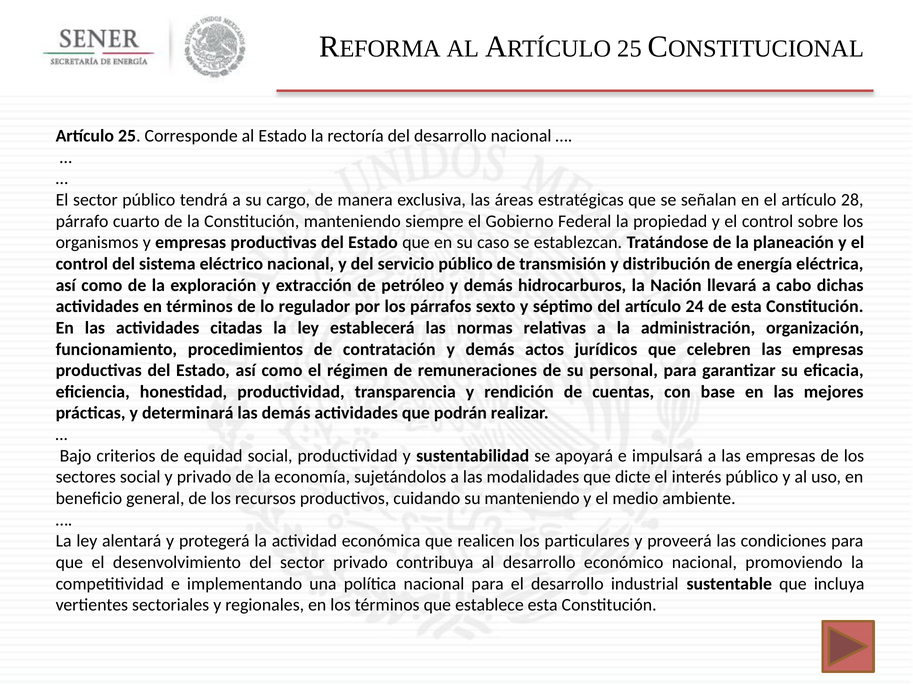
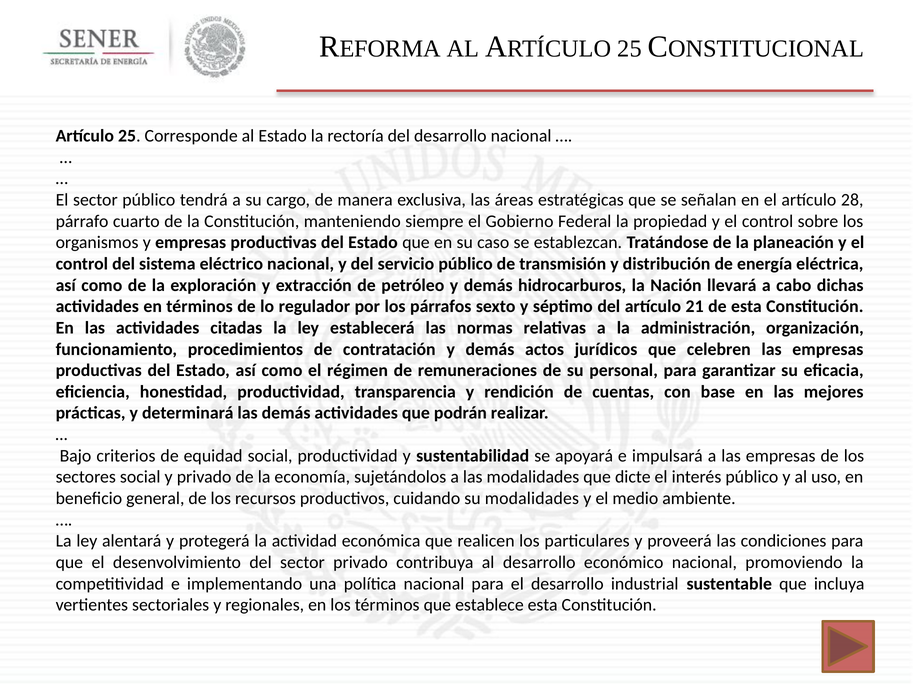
24: 24 -> 21
su manteniendo: manteniendo -> modalidades
